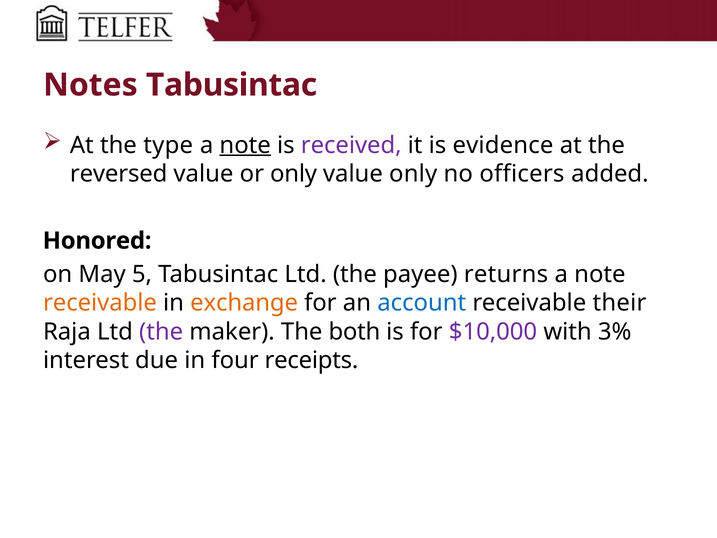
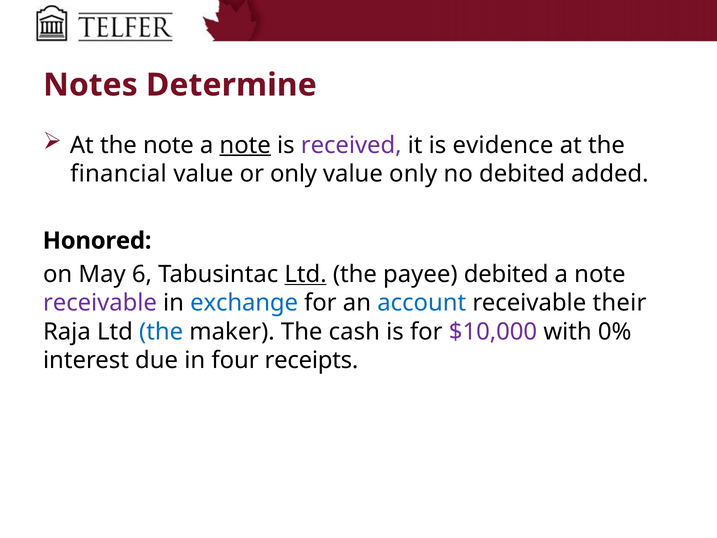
Notes Tabusintac: Tabusintac -> Determine
the type: type -> note
reversed: reversed -> financial
no officers: officers -> debited
5: 5 -> 6
Ltd at (306, 274) underline: none -> present
payee returns: returns -> debited
receivable at (100, 303) colour: orange -> purple
exchange colour: orange -> blue
the at (161, 331) colour: purple -> blue
both: both -> cash
3%: 3% -> 0%
